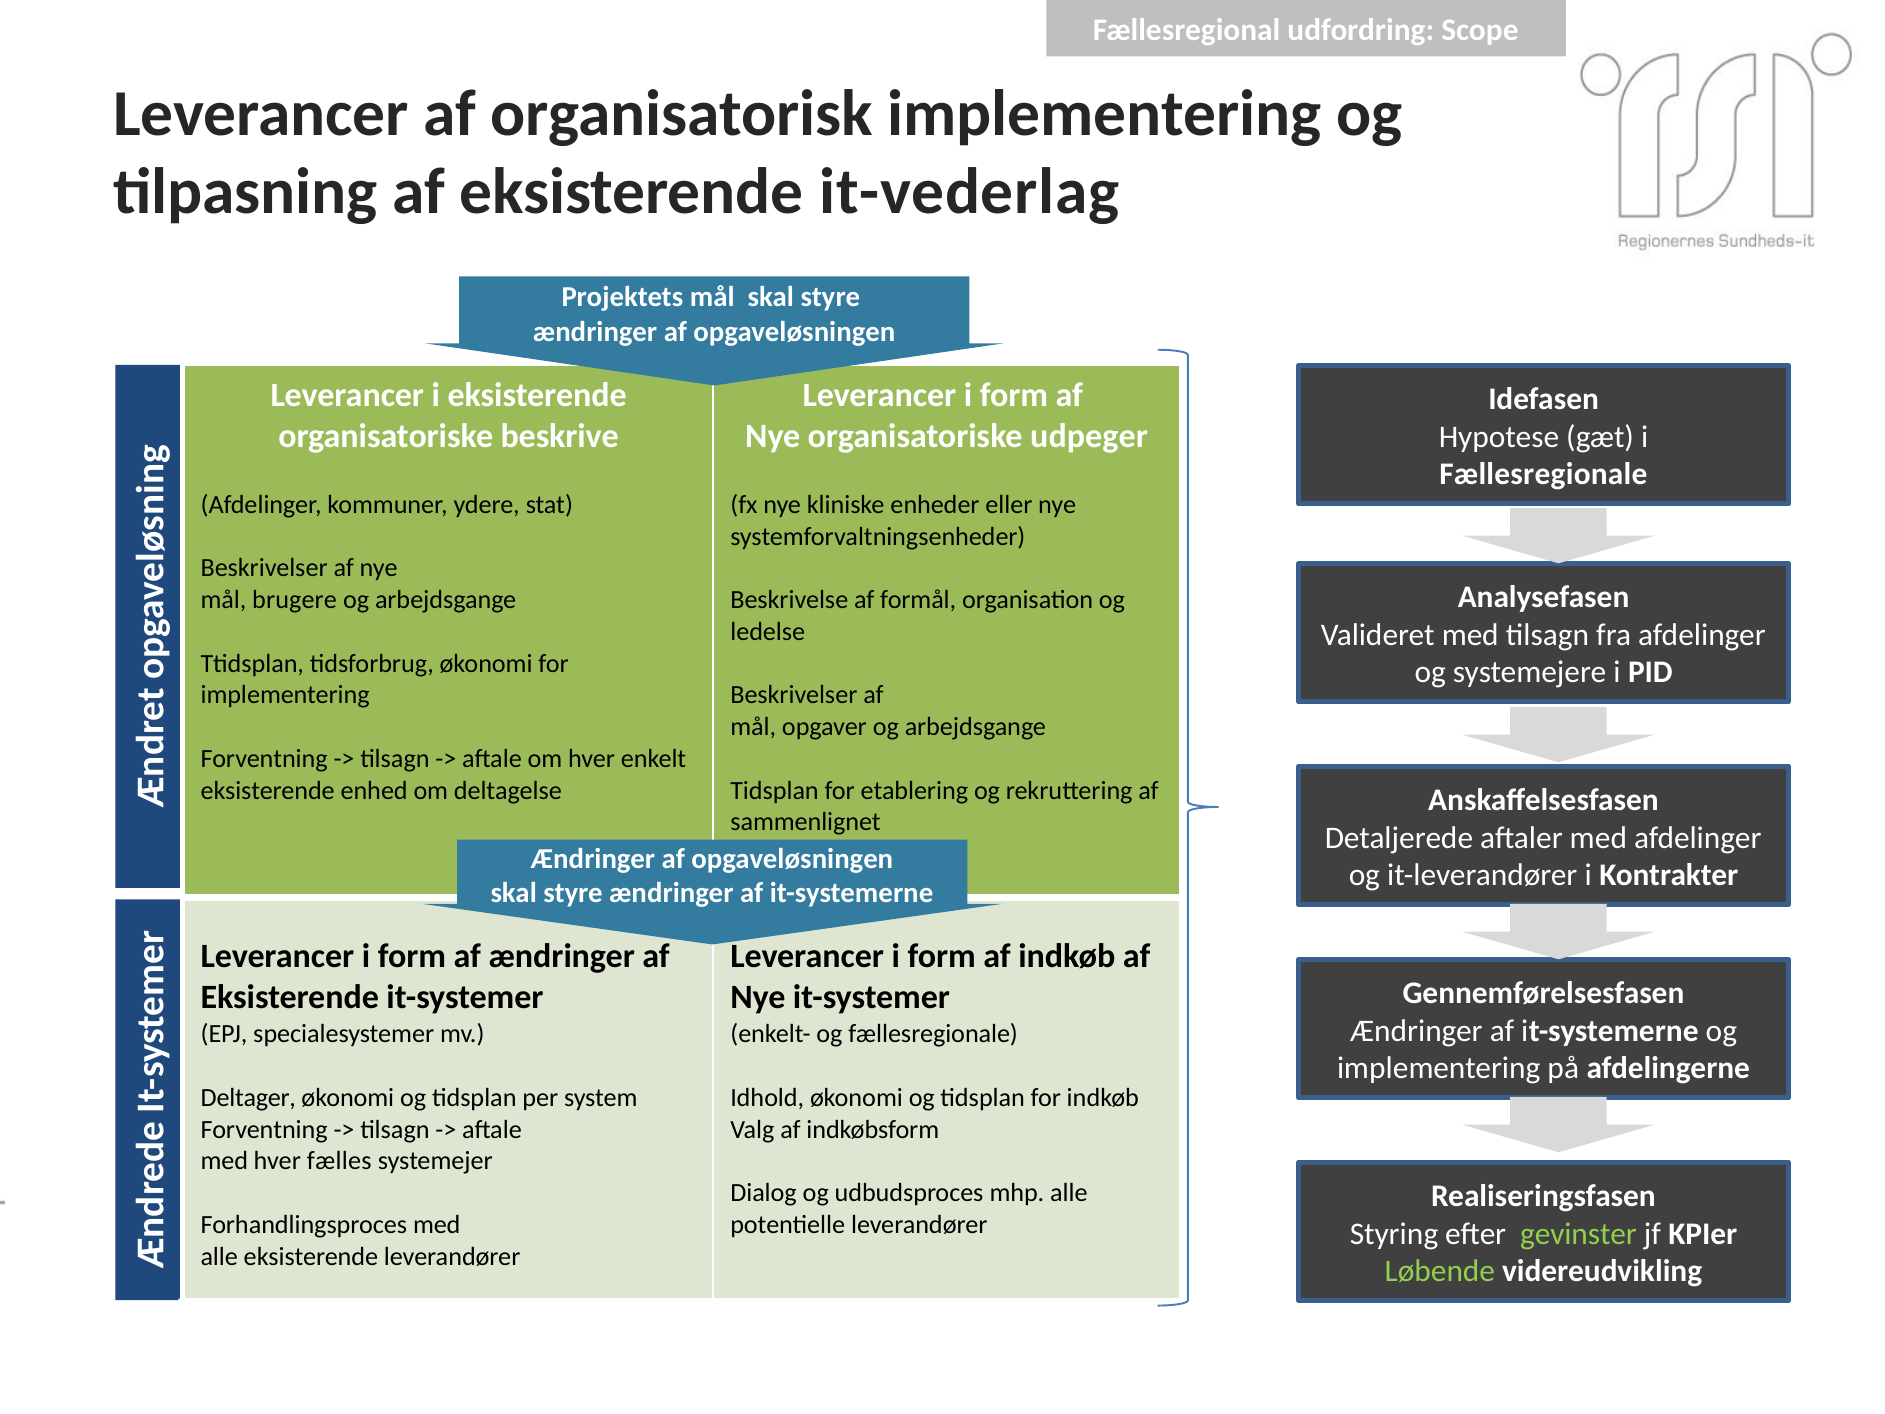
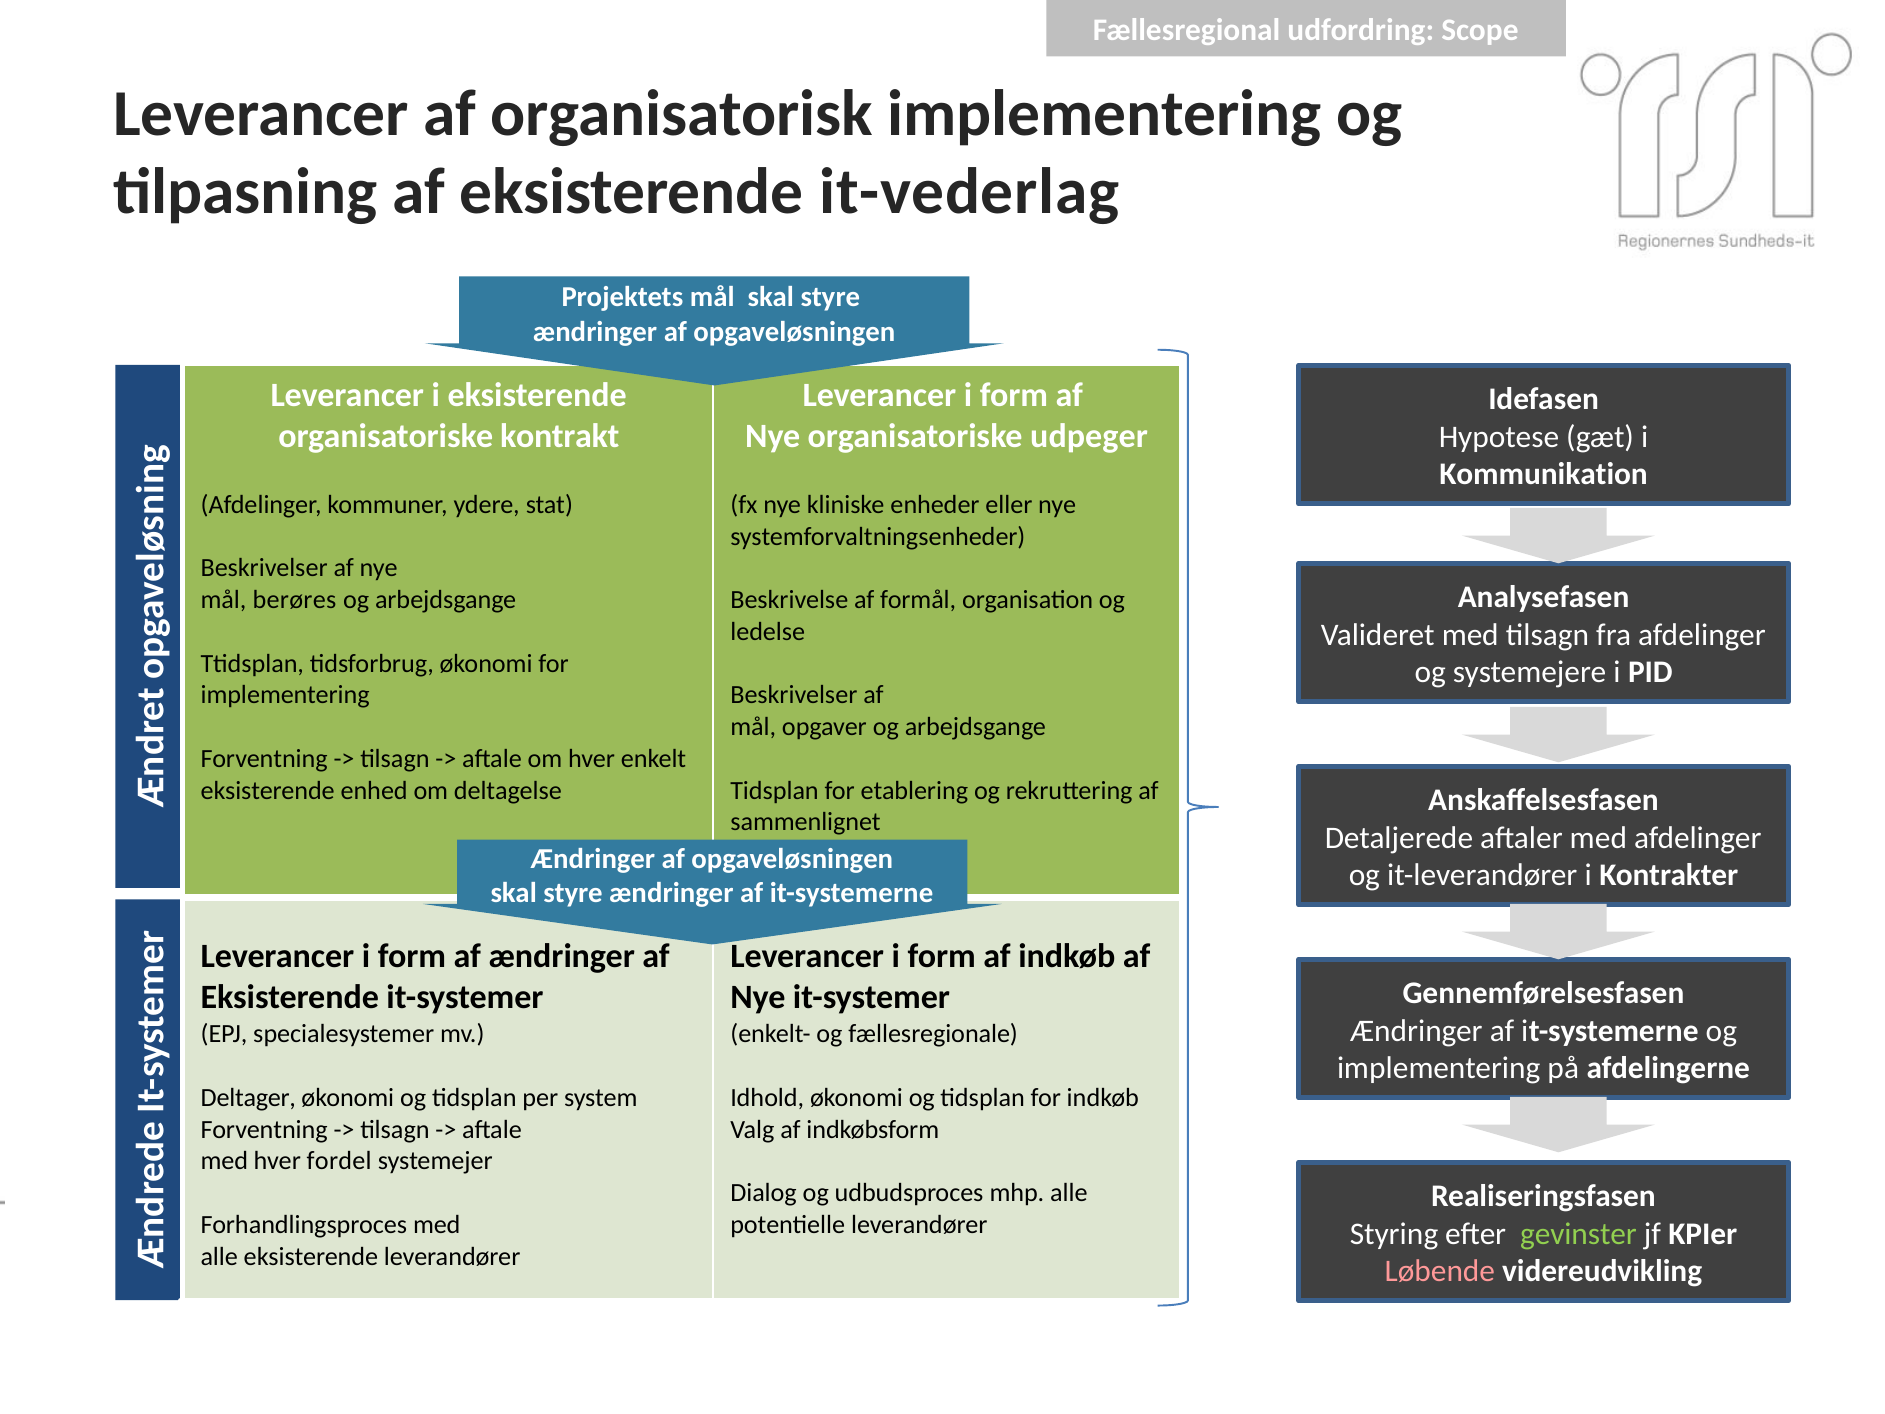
beskrive: beskrive -> kontrakt
Fællesregionale at (1543, 474): Fællesregionale -> Kommunikation
brugere: brugere -> berøres
fælles: fælles -> fordel
Løbende colour: light green -> pink
